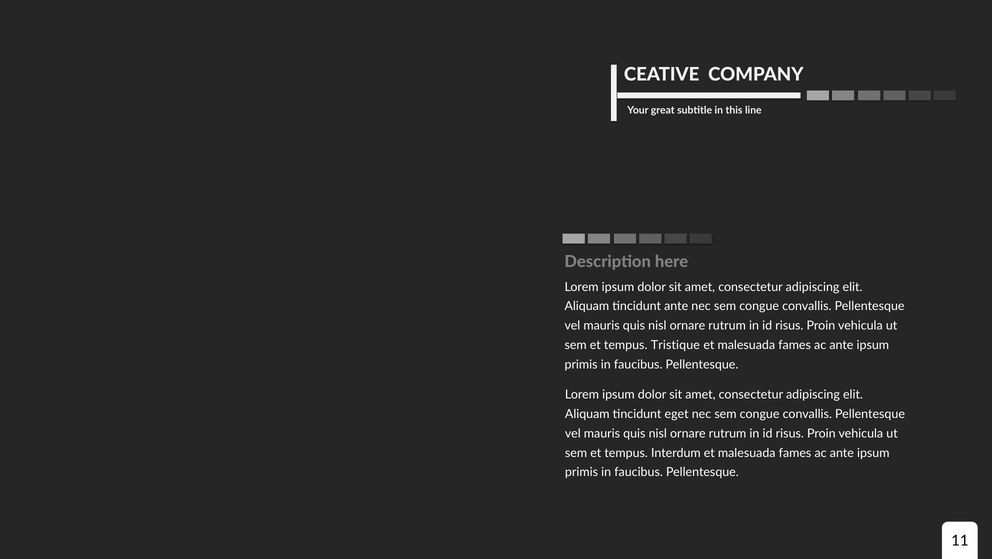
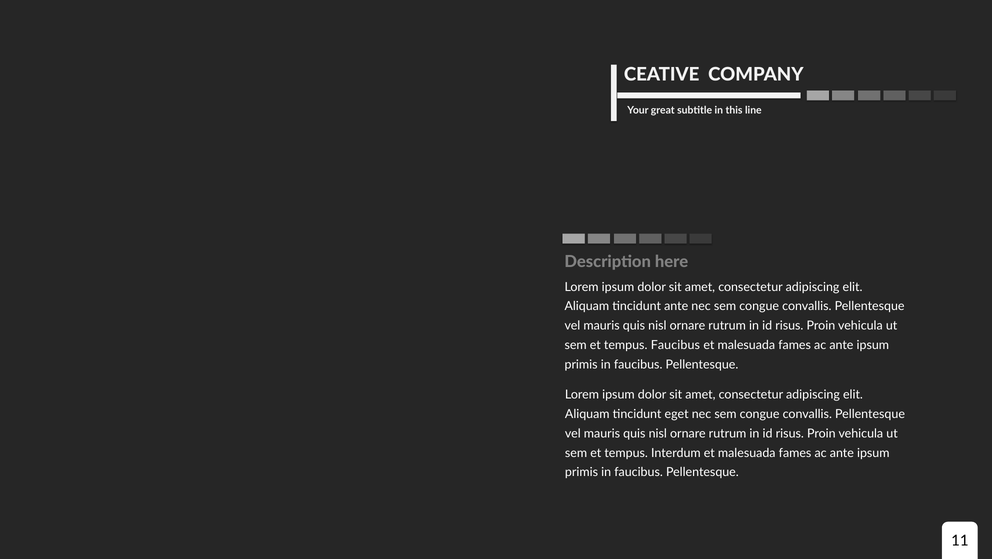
tempus Tristique: Tristique -> Faucibus
